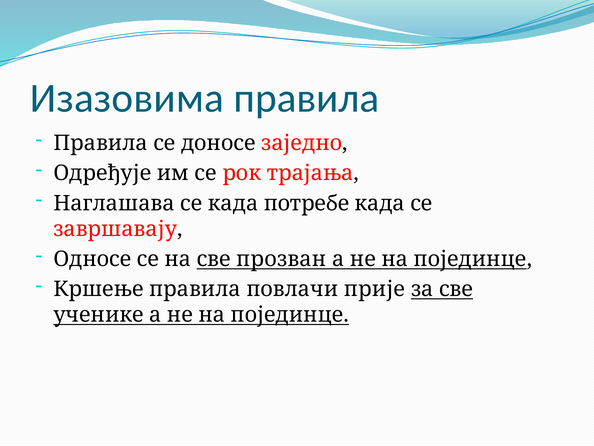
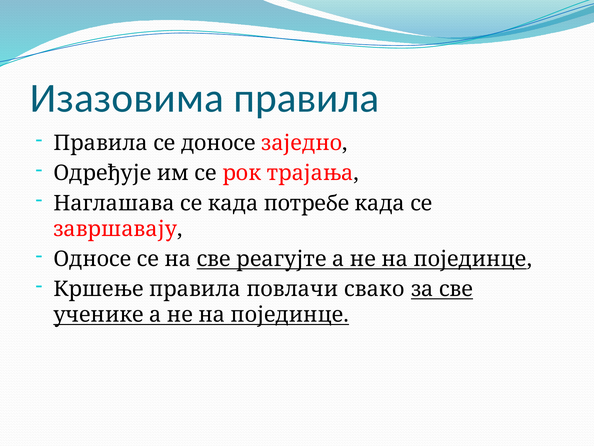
прозван: прозван -> реагујте
прије: прије -> свако
